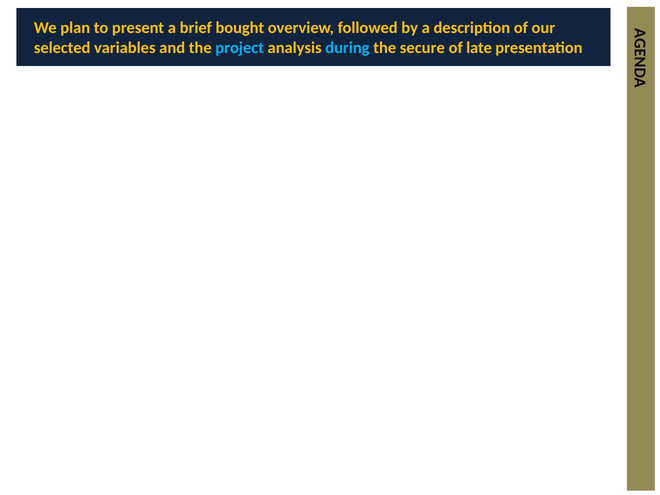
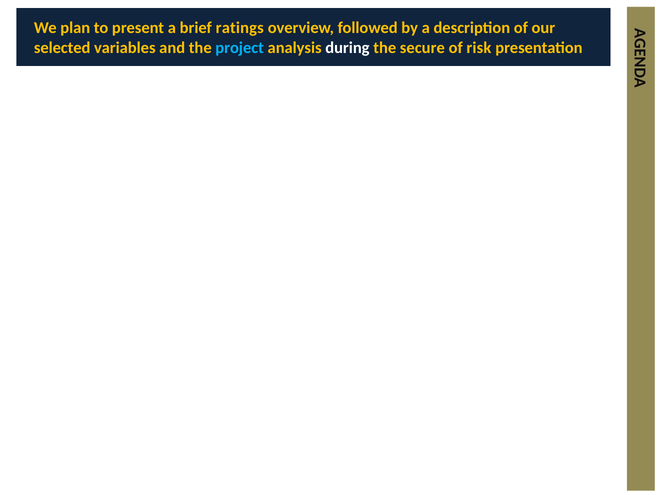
bought: bought -> ratings
during colour: light blue -> white
late: late -> risk
